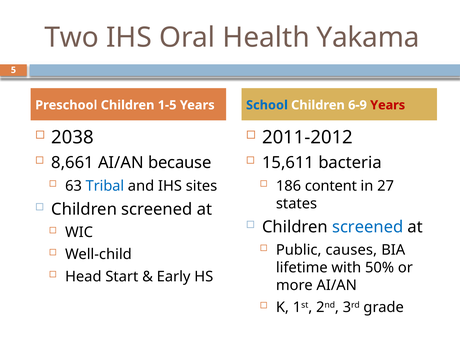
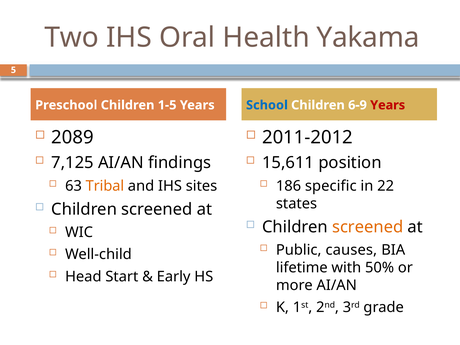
2038: 2038 -> 2089
8,661: 8,661 -> 7,125
because: because -> findings
bacteria: bacteria -> position
Tribal colour: blue -> orange
content: content -> specific
27: 27 -> 22
screened at (368, 227) colour: blue -> orange
